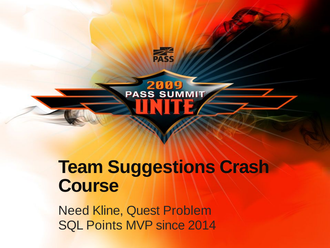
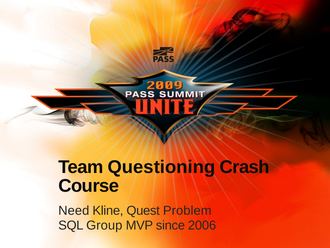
Suggestions: Suggestions -> Questioning
Points: Points -> Group
2014: 2014 -> 2006
